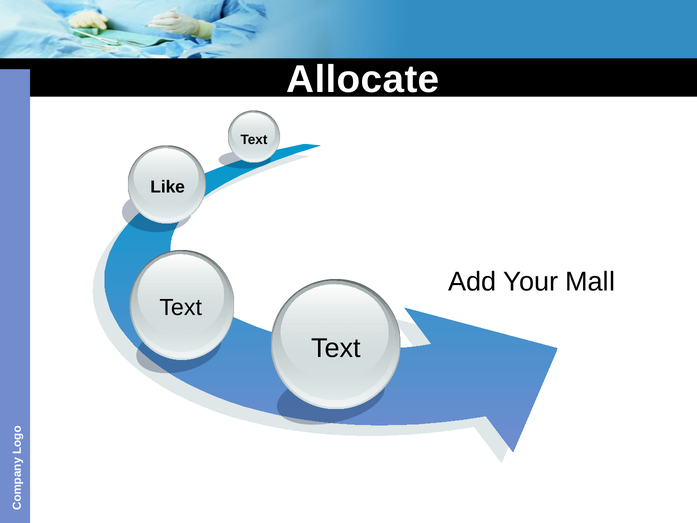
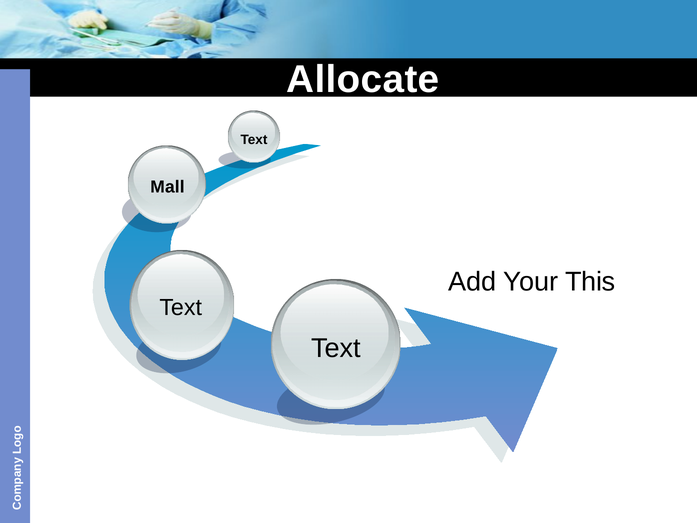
Like: Like -> Mall
Mall: Mall -> This
